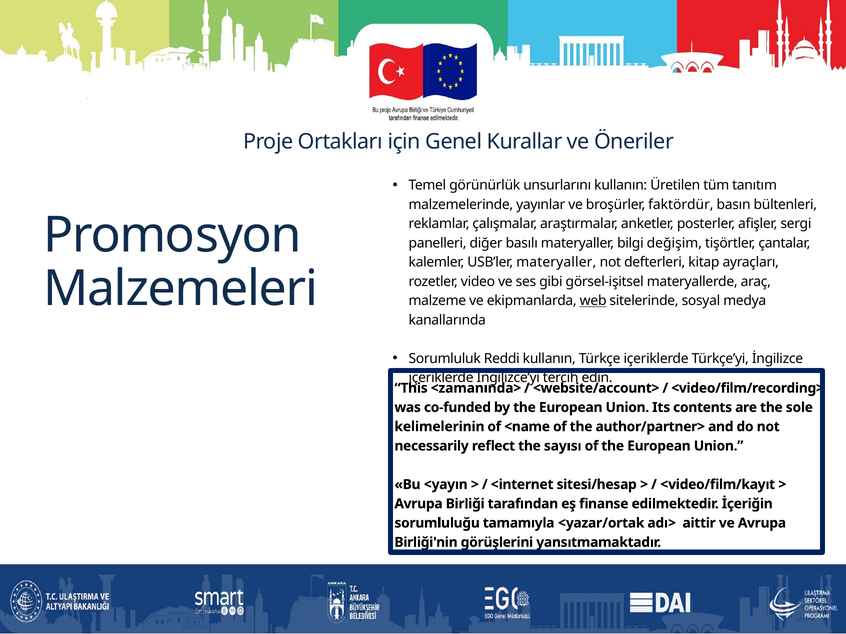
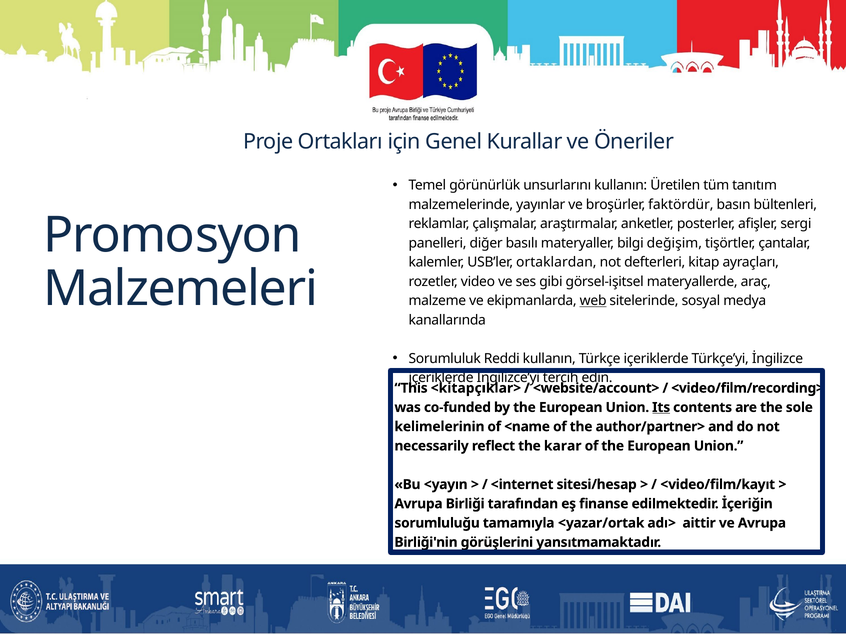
USB’ler materyaller: materyaller -> ortaklardan
<zamanında>: <zamanında> -> <kitapçıklar>
Its underline: none -> present
sayısı: sayısı -> karar
